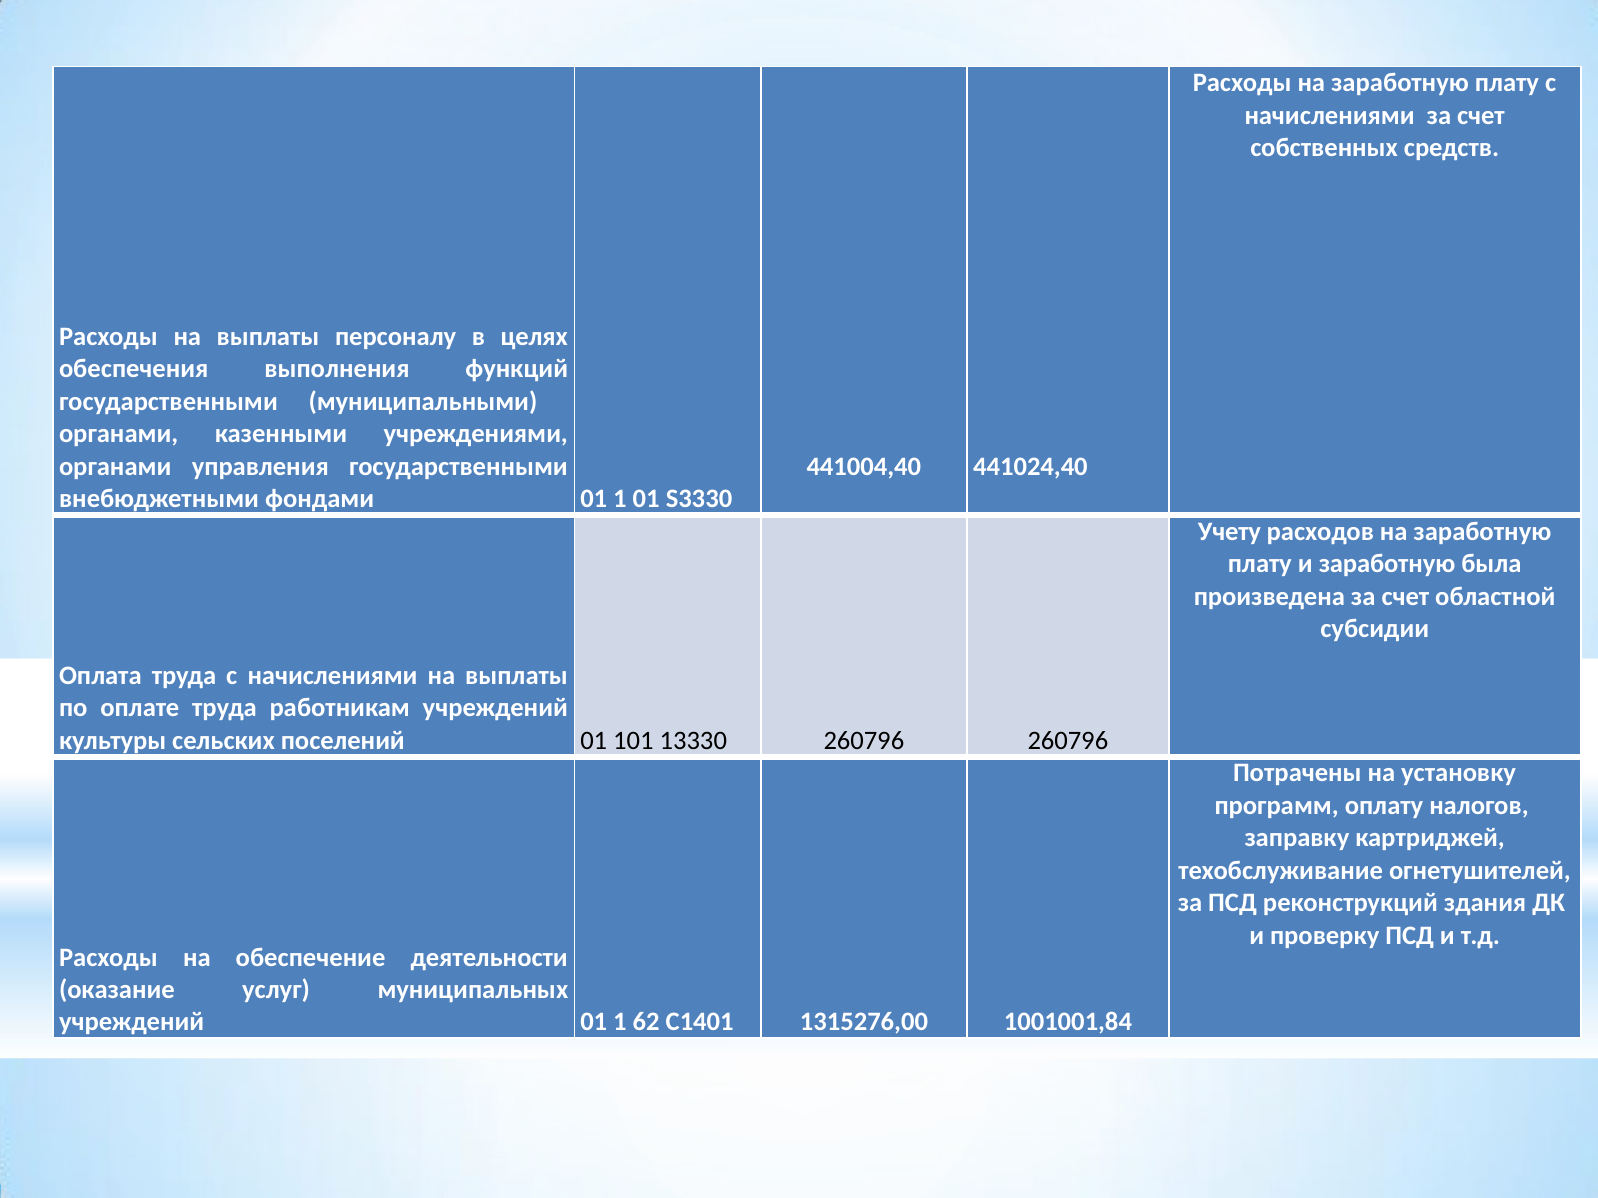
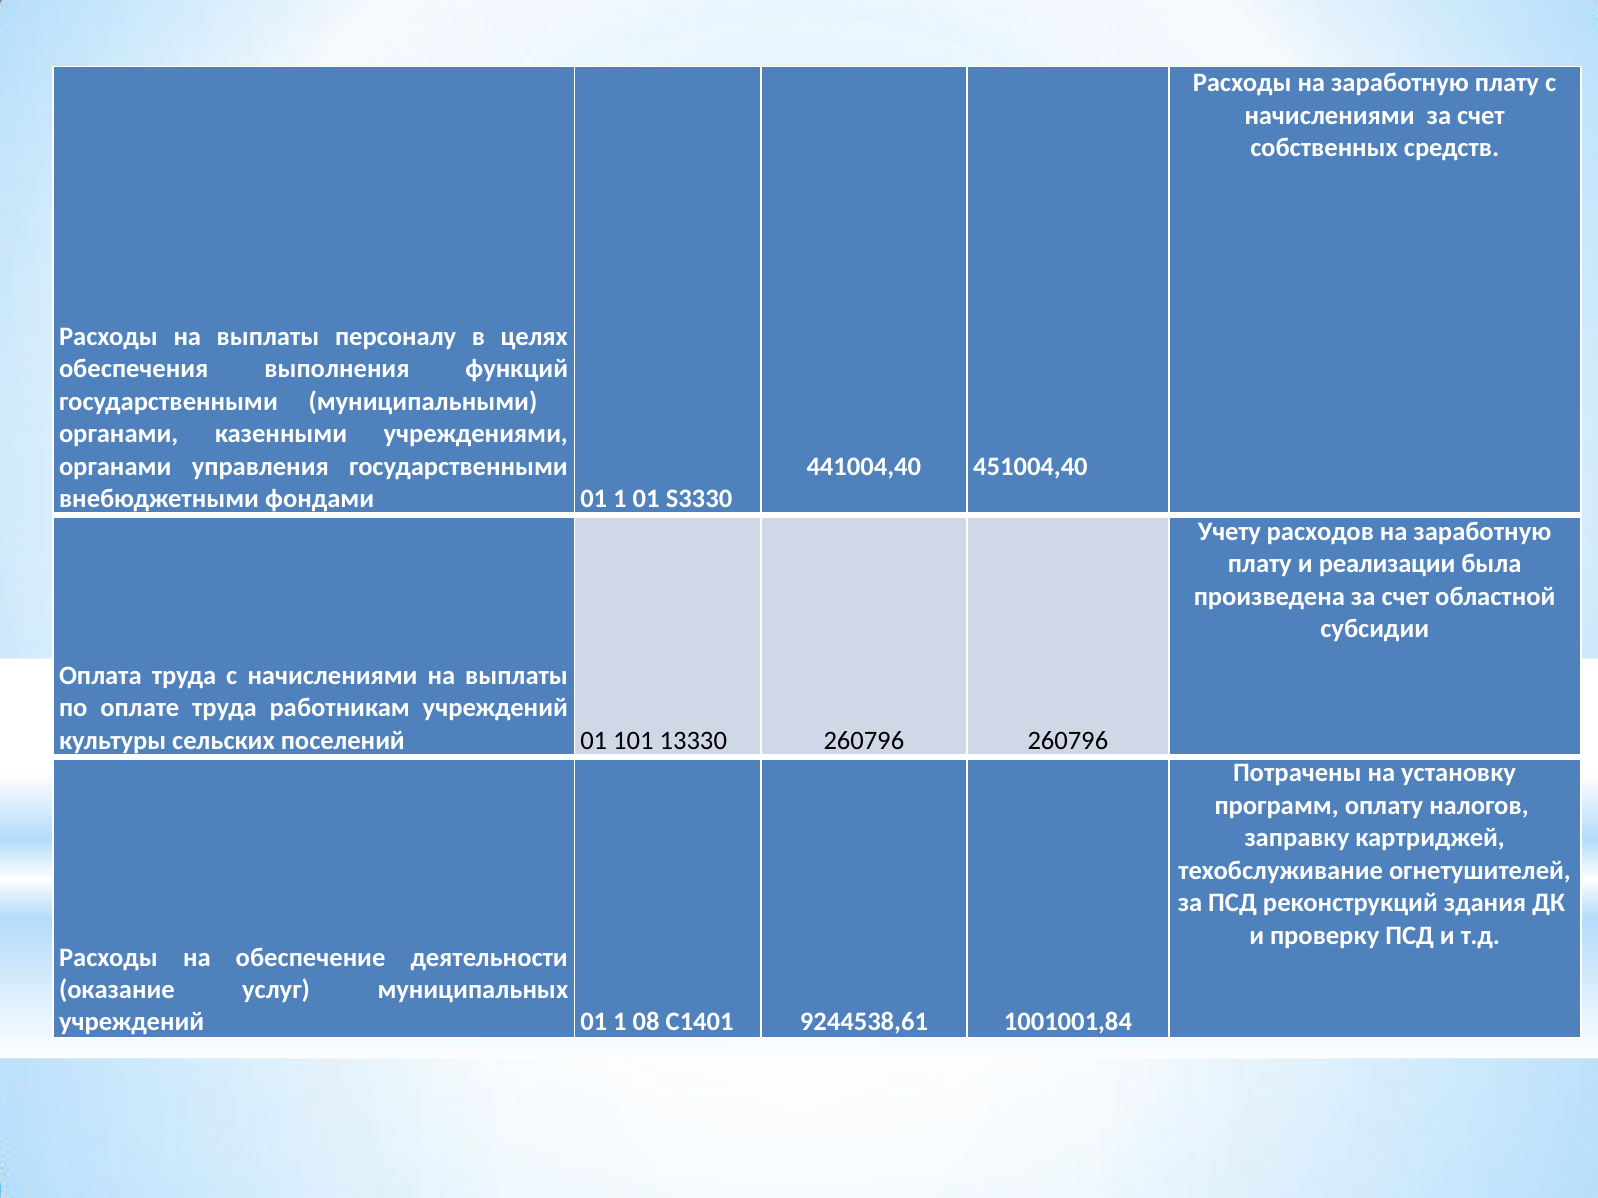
441024,40: 441024,40 -> 451004,40
и заработную: заработную -> реализации
62: 62 -> 08
1315276,00: 1315276,00 -> 9244538,61
